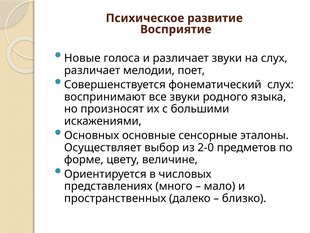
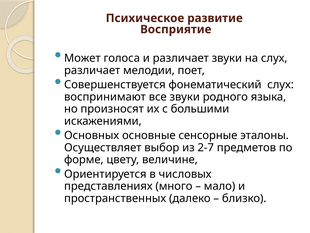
Новые: Новые -> Может
2-0: 2-0 -> 2-7
